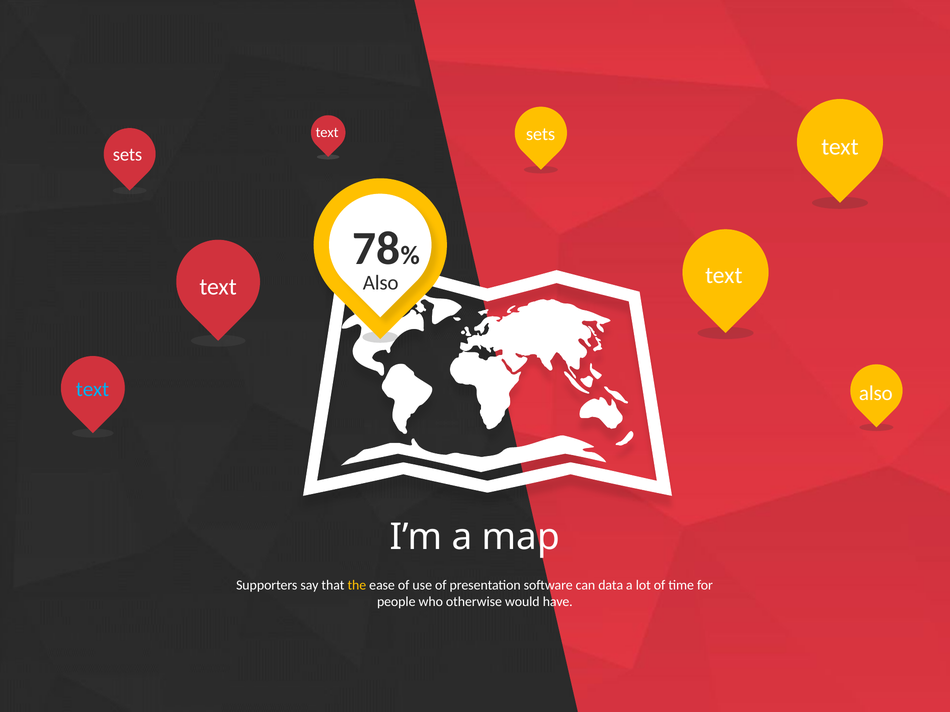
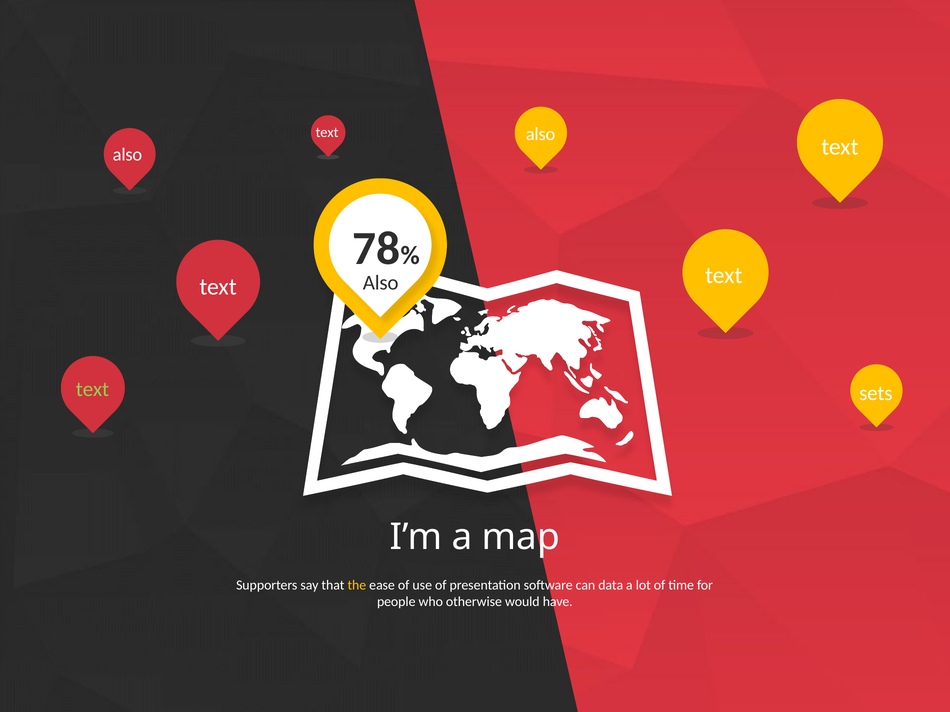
sets at (541, 134): sets -> also
sets at (127, 155): sets -> also
text at (92, 389) colour: light blue -> light green
also at (876, 394): also -> sets
